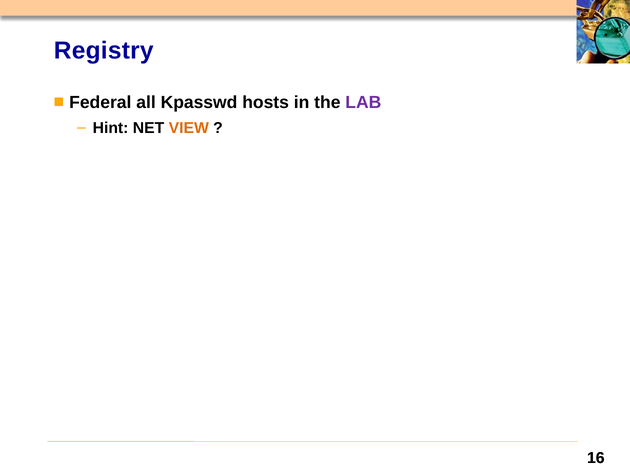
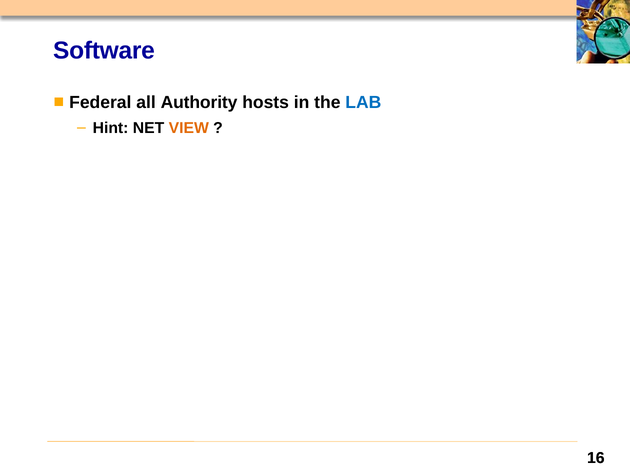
Registry: Registry -> Software
Kpasswd: Kpasswd -> Authority
LAB colour: purple -> blue
